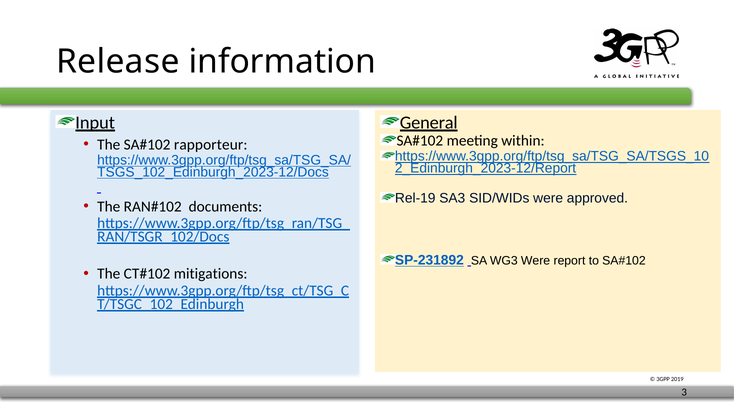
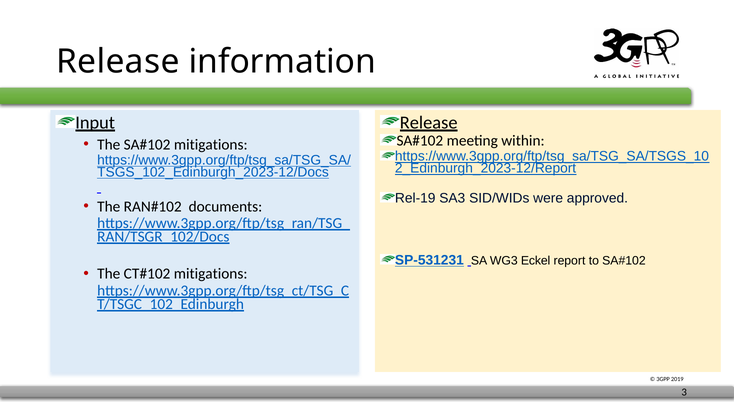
General at (429, 122): General -> Release
rapporteur at (211, 144): rapporteur -> mitigations
SP-231892: SP-231892 -> SP-531231
WG3 Were: Were -> Eckel
